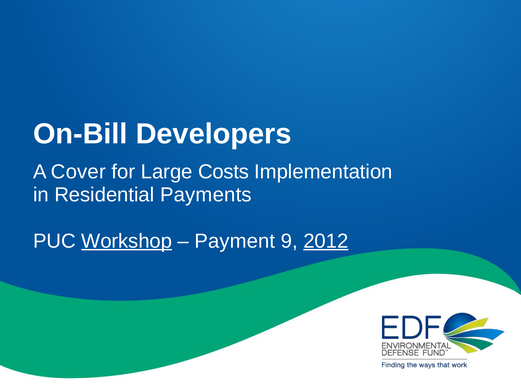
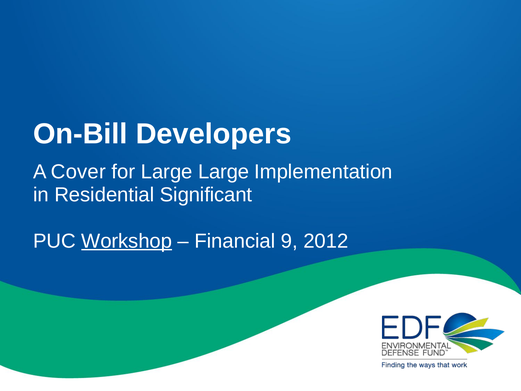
Large Costs: Costs -> Large
Payments: Payments -> Significant
Payment: Payment -> Financial
2012 underline: present -> none
